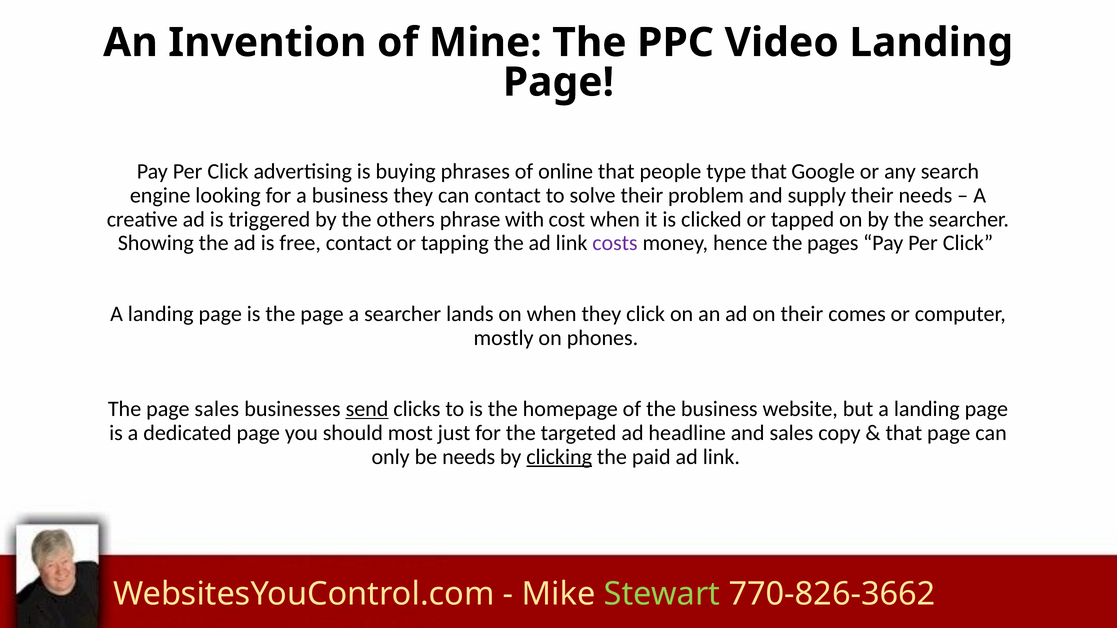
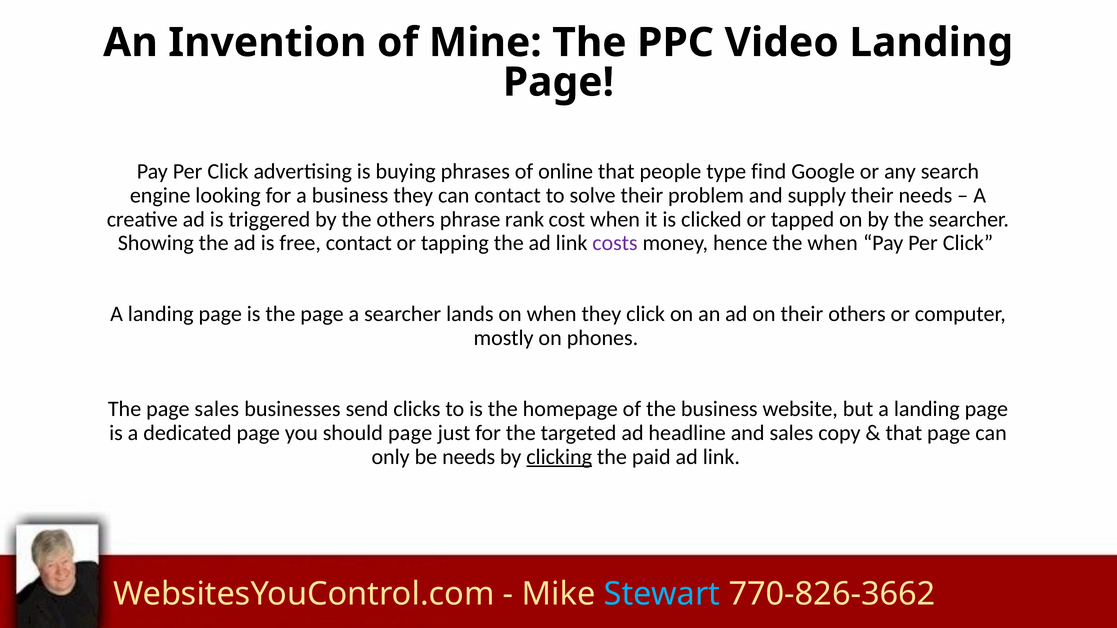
type that: that -> find
with: with -> rank
the pages: pages -> when
their comes: comes -> others
send underline: present -> none
should most: most -> page
Stewart colour: light green -> light blue
